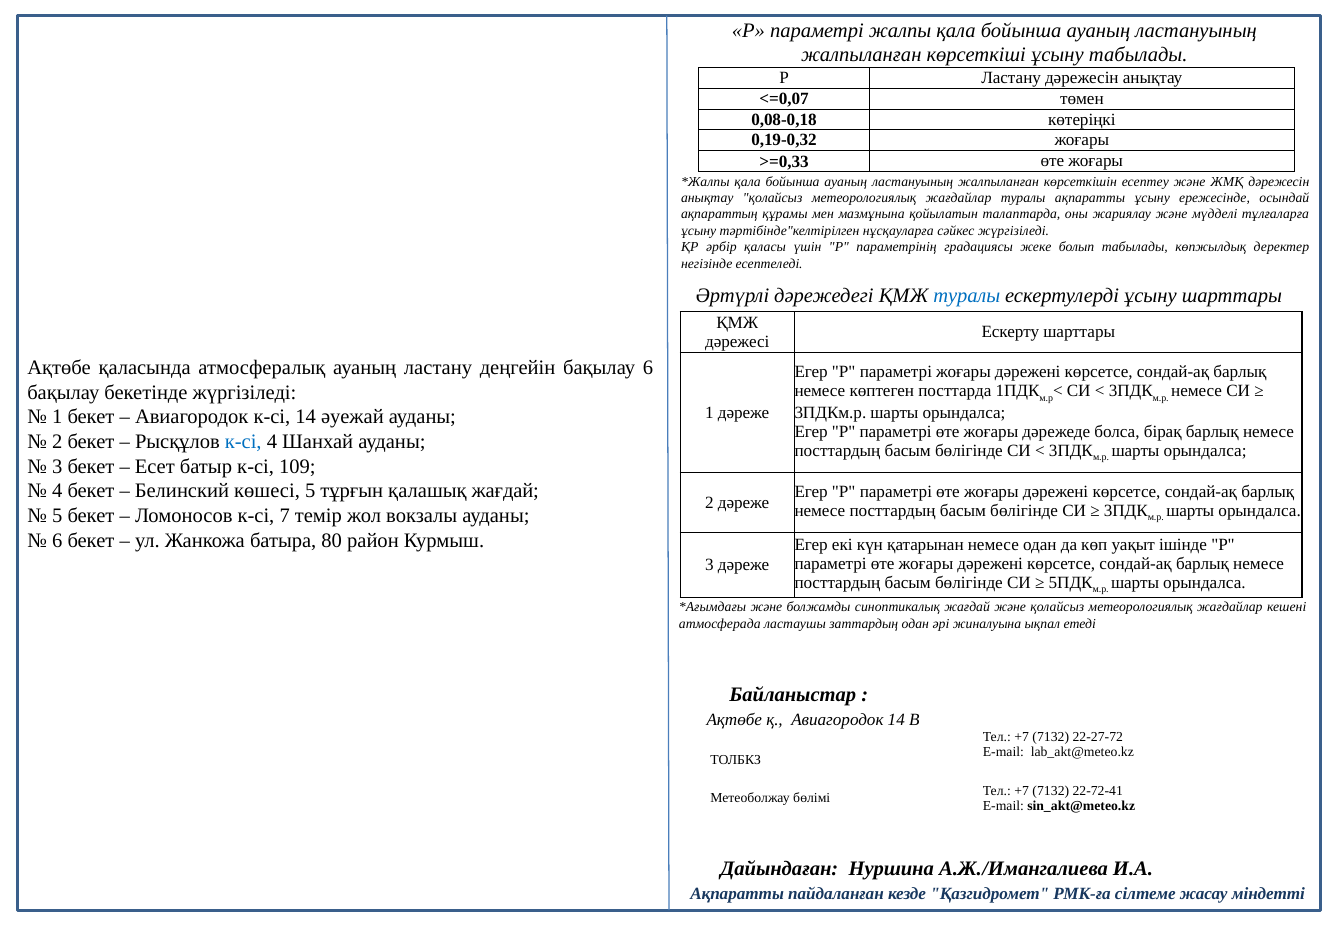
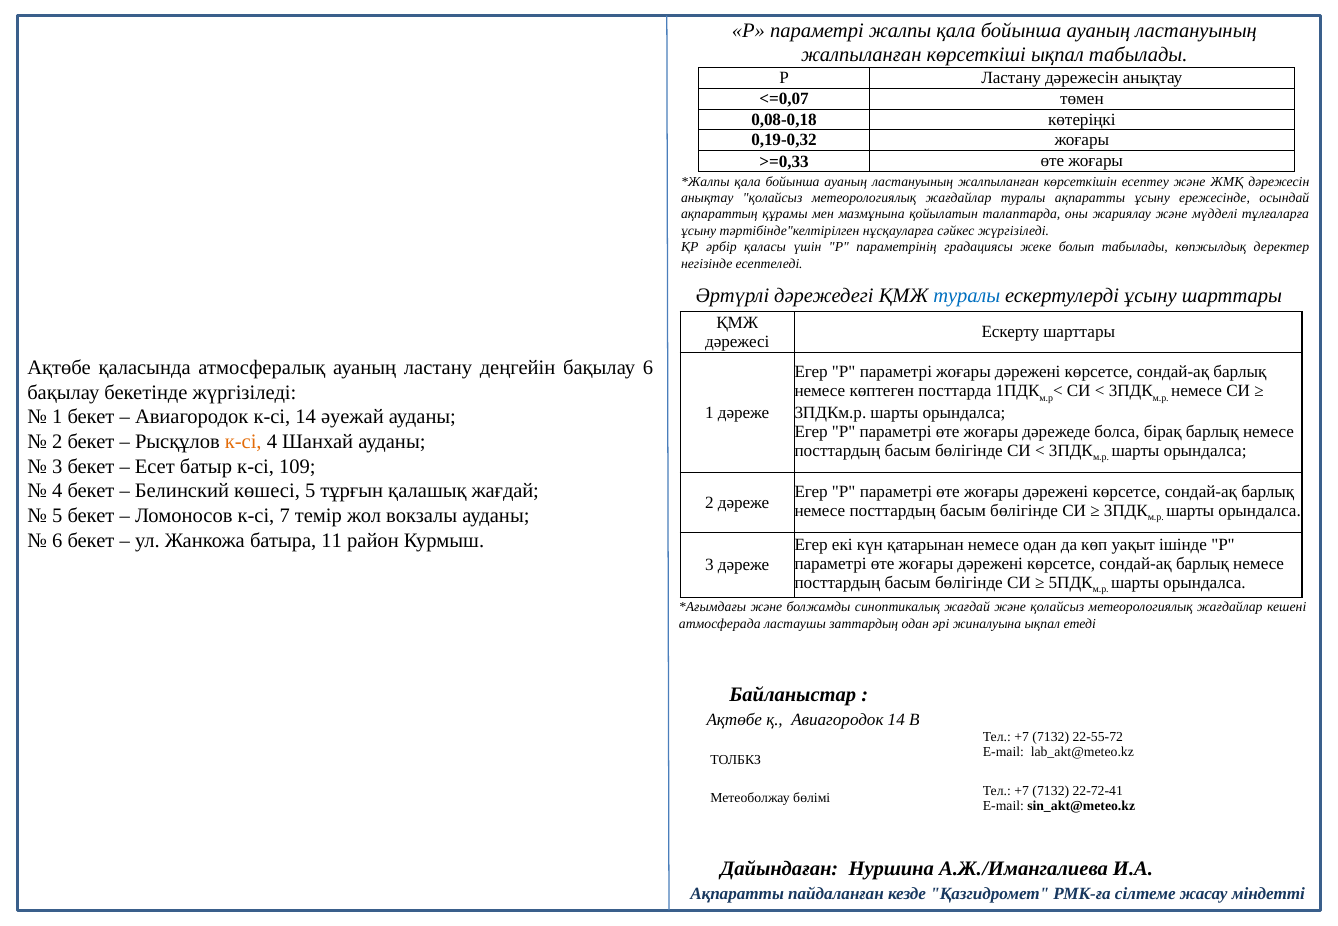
көрсеткіші ұсыну: ұсыну -> ықпал
к-сі at (243, 442) colour: blue -> orange
80: 80 -> 11
22-27-72: 22-27-72 -> 22-55-72
